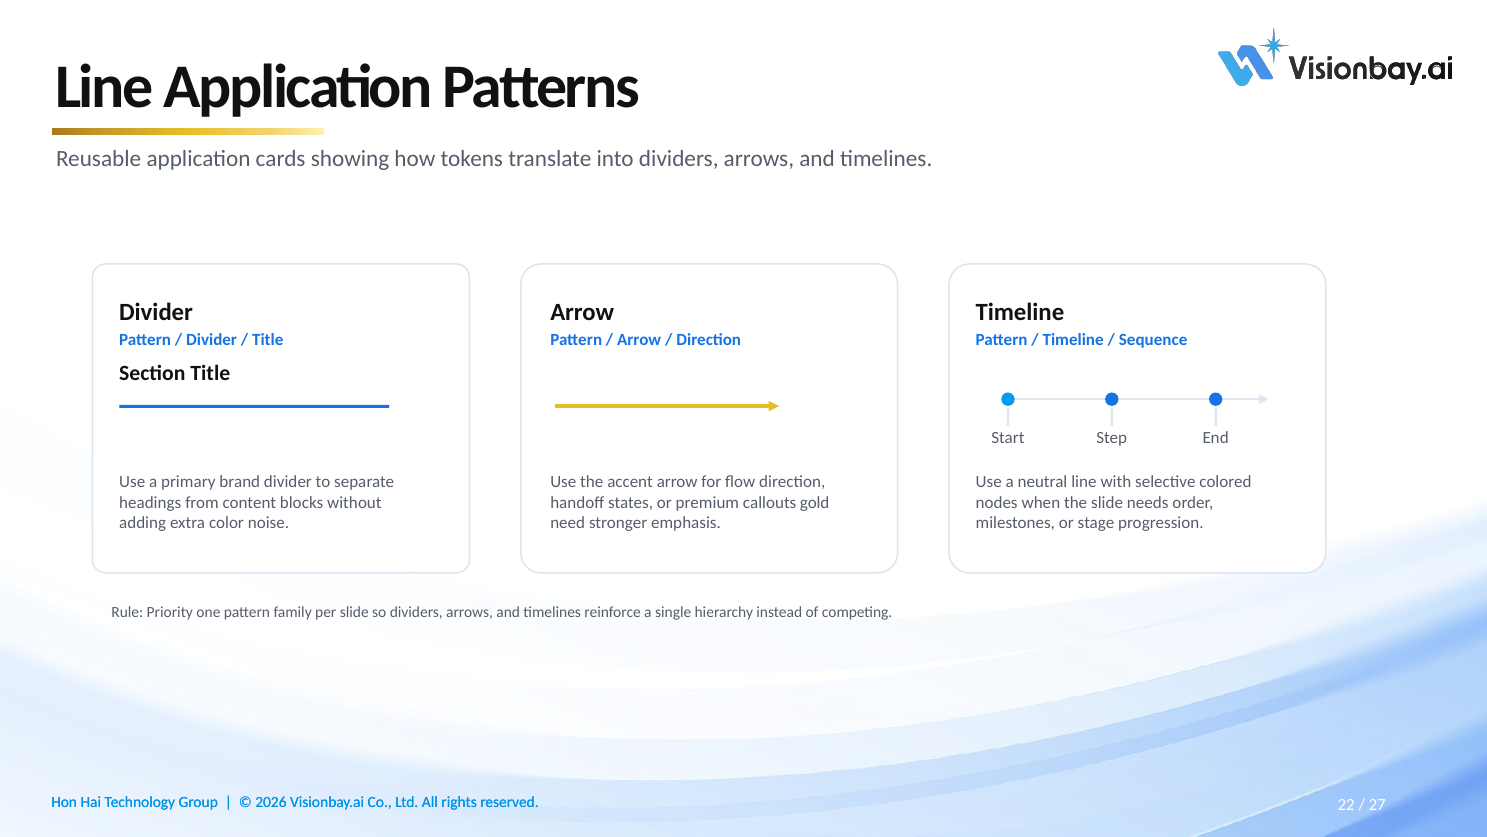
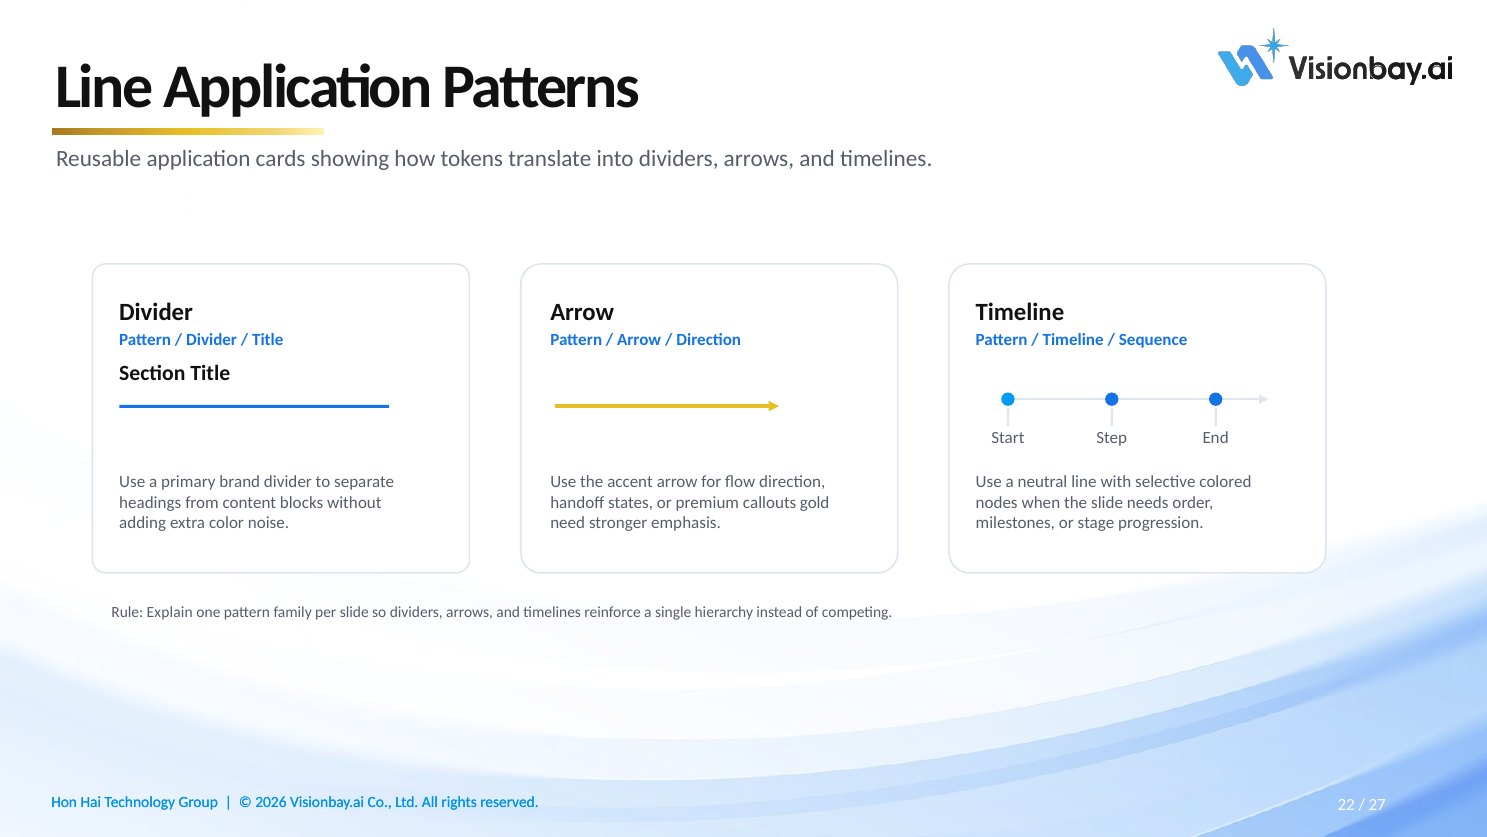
Priority: Priority -> Explain
